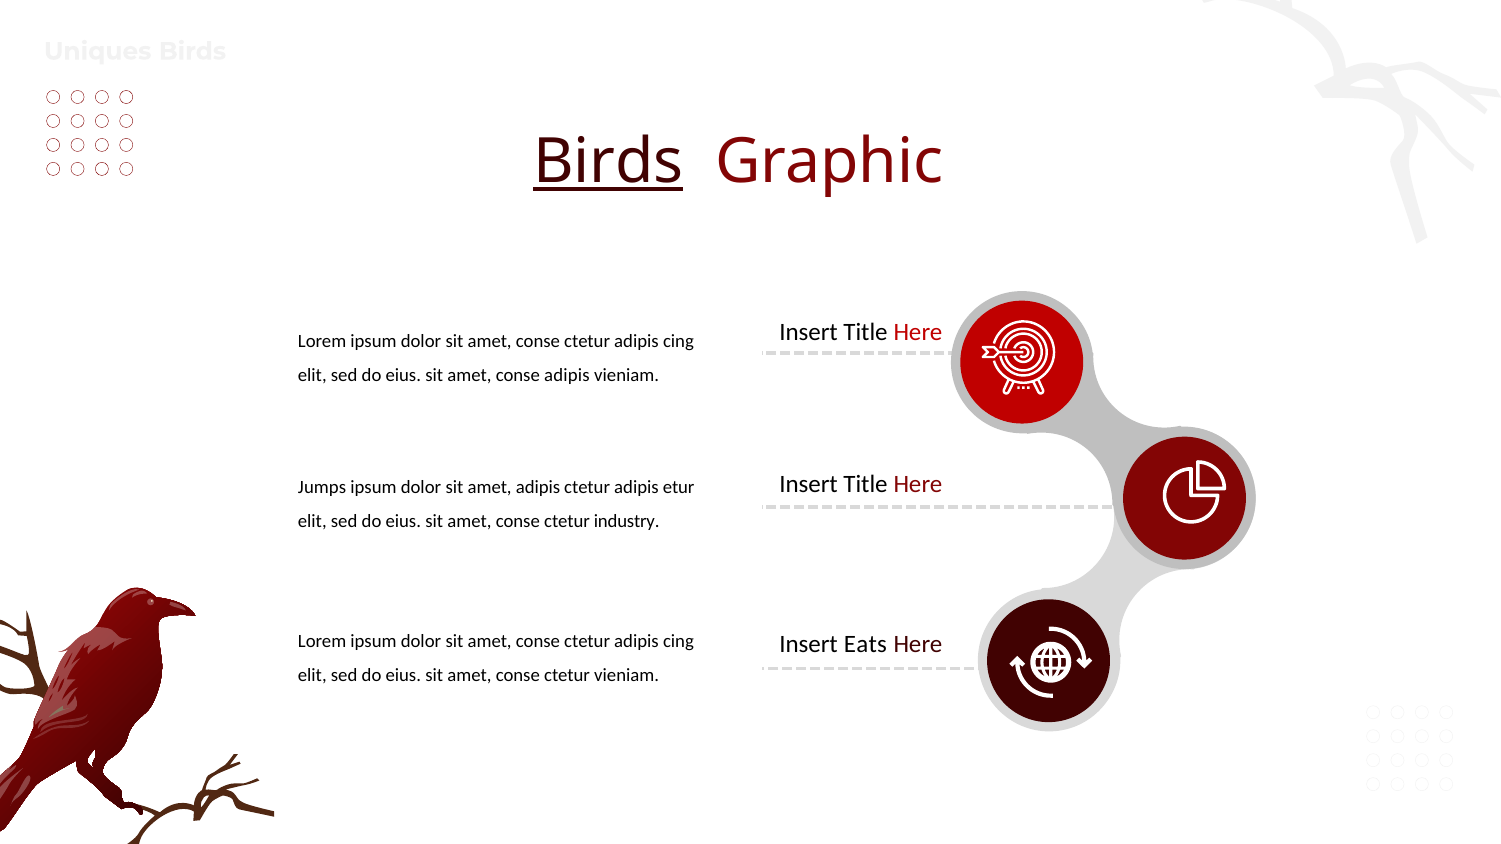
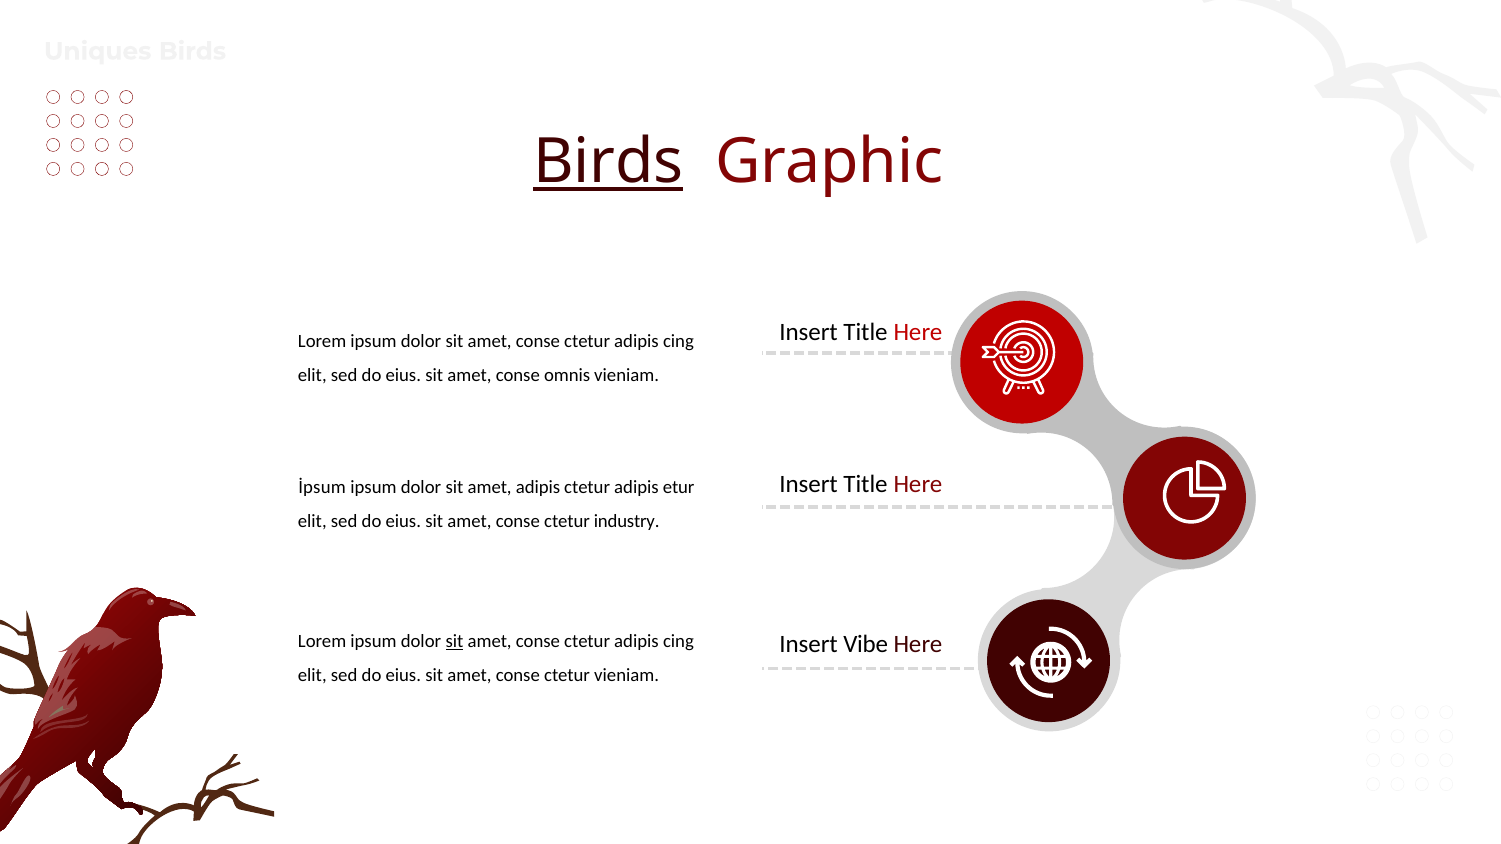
conse adipis: adipis -> omnis
Jumps: Jumps -> İpsum
sit at (454, 642) underline: none -> present
Eats: Eats -> Vibe
